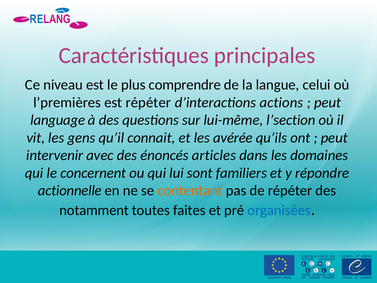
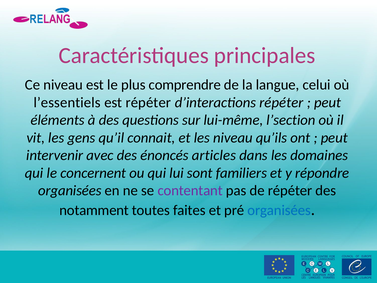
l’premières: l’premières -> l’essentiels
d’interactions actions: actions -> répéter
language: language -> éléments
les avérée: avérée -> niveau
actionnelle at (70, 190): actionnelle -> organisées
contentant colour: orange -> purple
